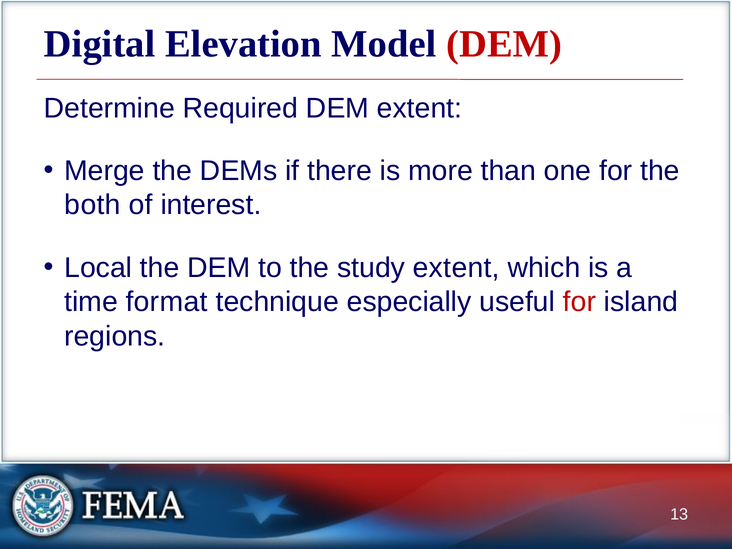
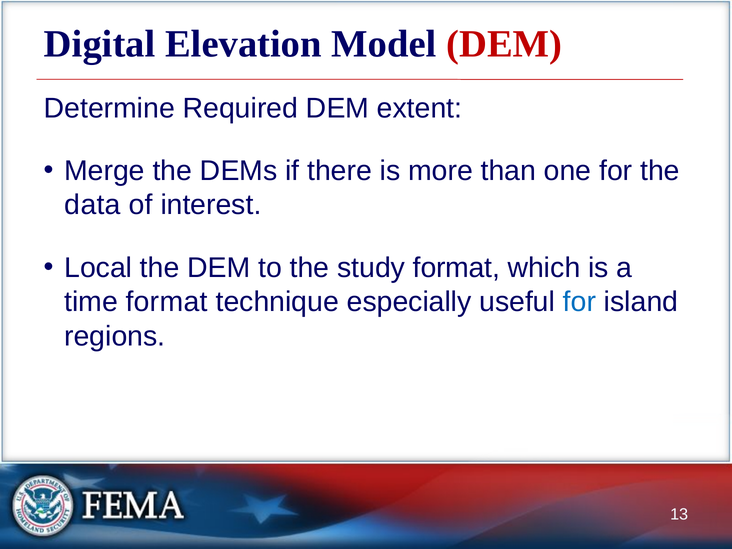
both: both -> data
study extent: extent -> format
for at (580, 302) colour: red -> blue
